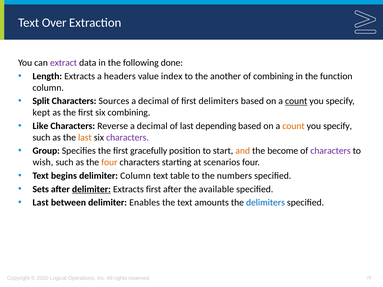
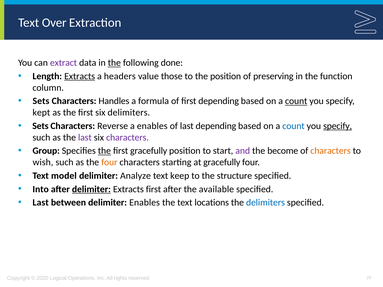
the at (114, 63) underline: none -> present
Extracts at (80, 76) underline: none -> present
index: index -> those
the another: another -> position
of combining: combining -> preserving
Split at (41, 101): Split -> Sets
Sources: Sources -> Handles
decimal at (154, 101): decimal -> formula
first delimiters: delimiters -> depending
six combining: combining -> delimiters
Like at (40, 126): Like -> Sets
decimal at (152, 126): decimal -> enables
count at (293, 126) colour: orange -> blue
specify at (338, 126) underline: none -> present
last at (85, 138) colour: orange -> purple
the at (104, 151) underline: none -> present
and colour: orange -> purple
characters at (331, 151) colour: purple -> orange
at scenarios: scenarios -> gracefully
begins: begins -> model
delimiter Column: Column -> Analyze
table: table -> keep
numbers: numbers -> structure
Sets: Sets -> Into
amounts: amounts -> locations
